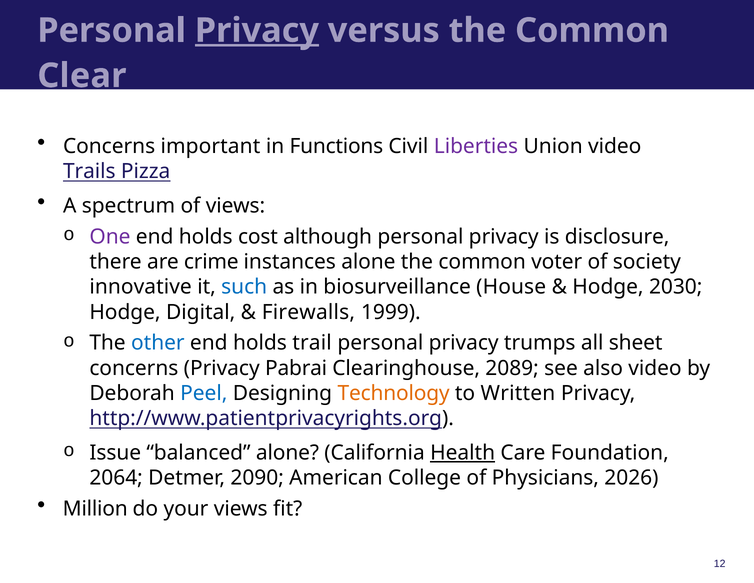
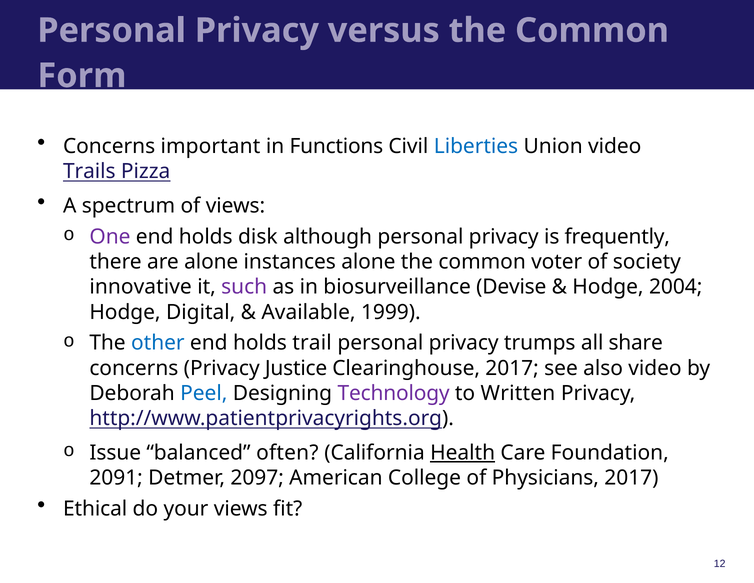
Privacy at (257, 30) underline: present -> none
Clear: Clear -> Form
Liberties colour: purple -> blue
cost: cost -> disk
disclosure: disclosure -> frequently
are crime: crime -> alone
such colour: blue -> purple
House: House -> Devise
2030: 2030 -> 2004
Firewalls: Firewalls -> Available
sheet: sheet -> share
Pabrai: Pabrai -> Justice
Clearinghouse 2089: 2089 -> 2017
Technology colour: orange -> purple
balanced alone: alone -> often
2064: 2064 -> 2091
2090: 2090 -> 2097
Physicians 2026: 2026 -> 2017
Million: Million -> Ethical
